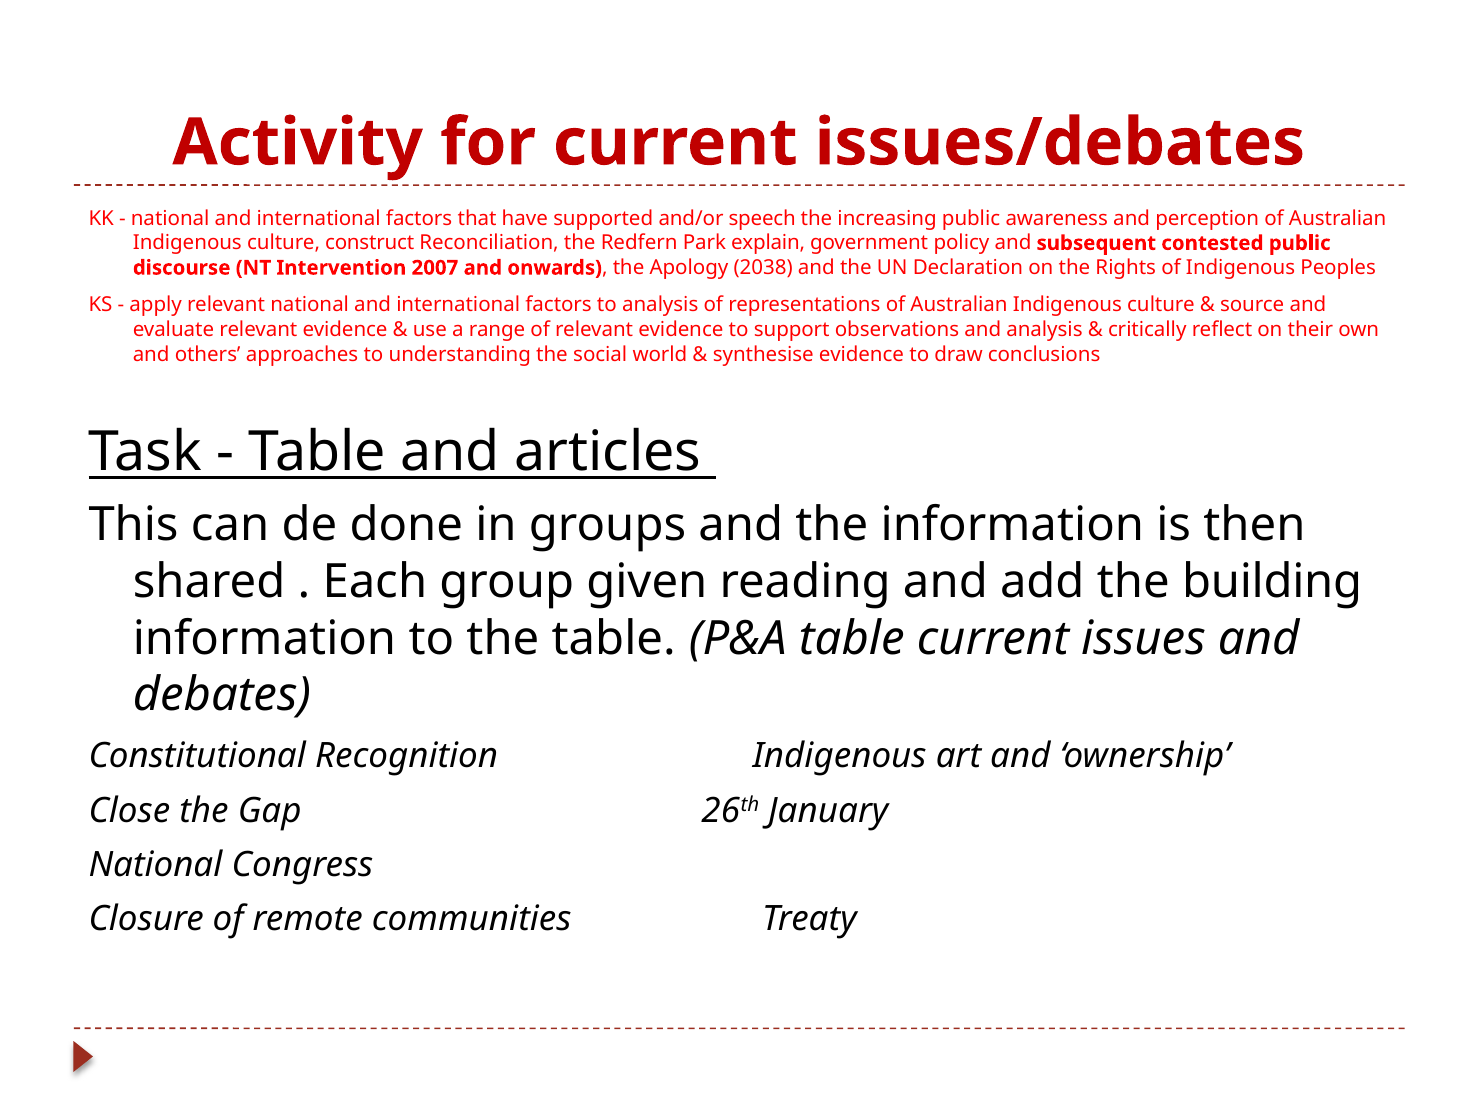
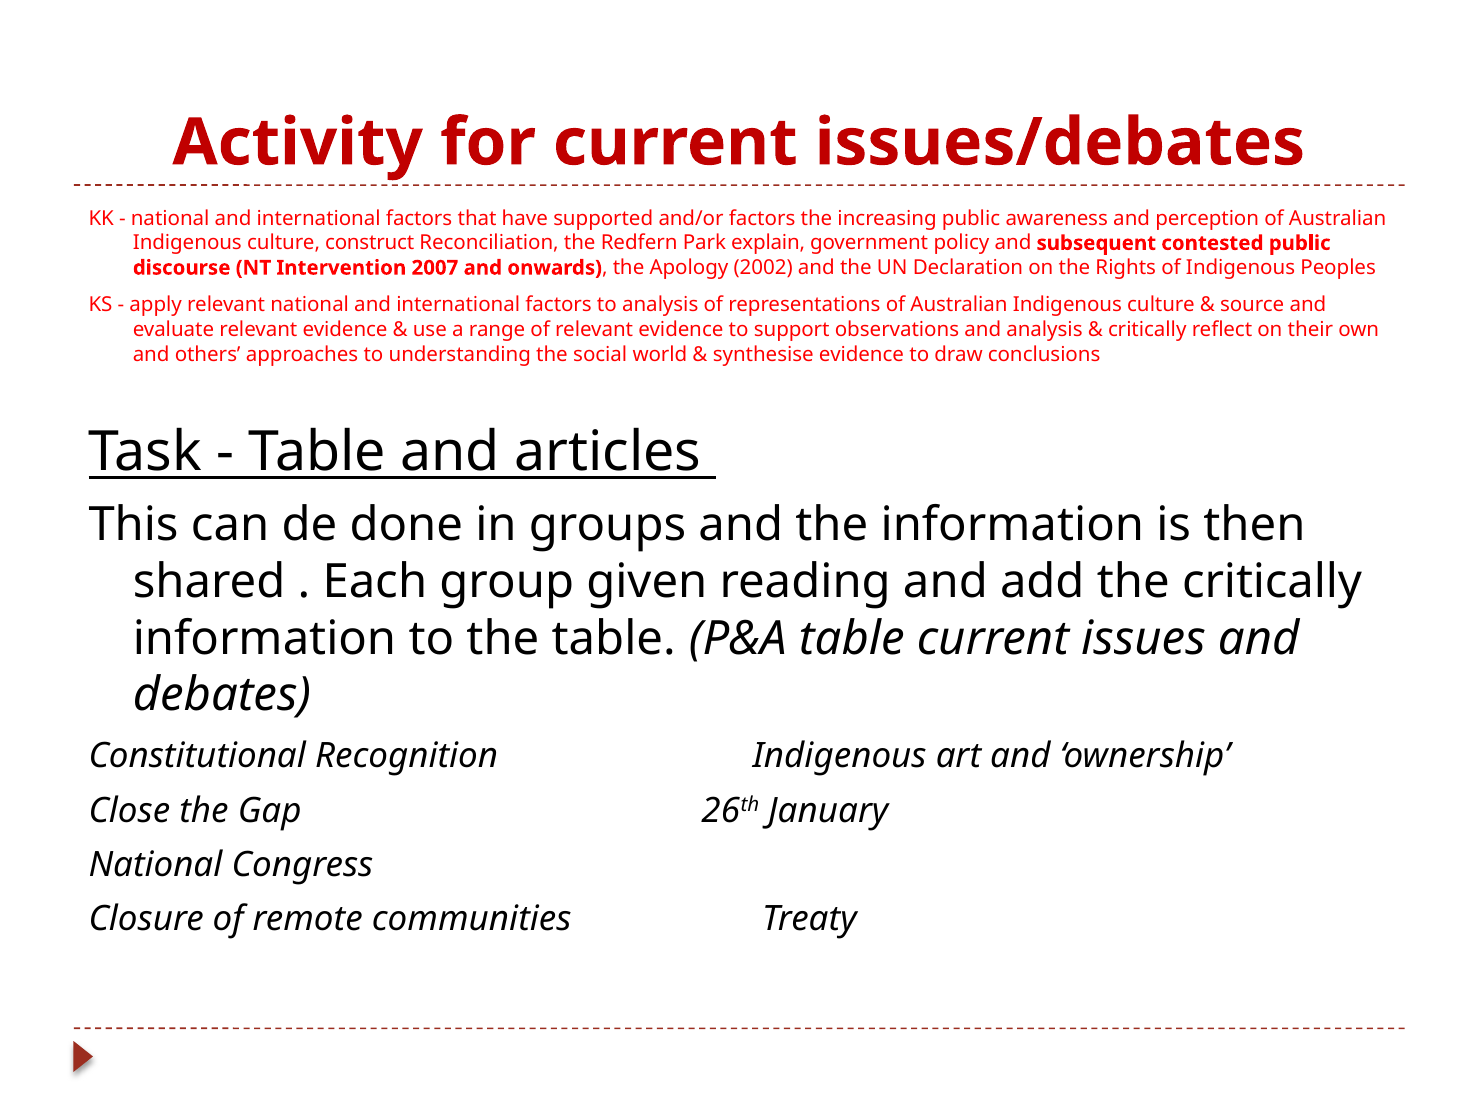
and/or speech: speech -> factors
2038: 2038 -> 2002
the building: building -> critically
